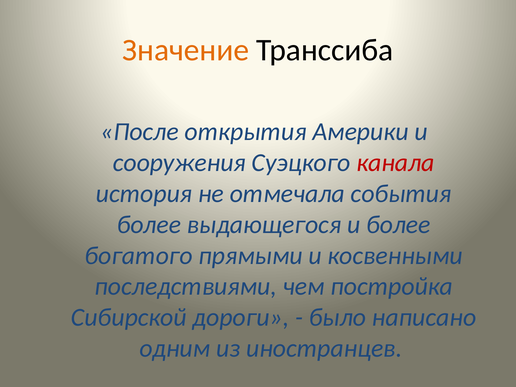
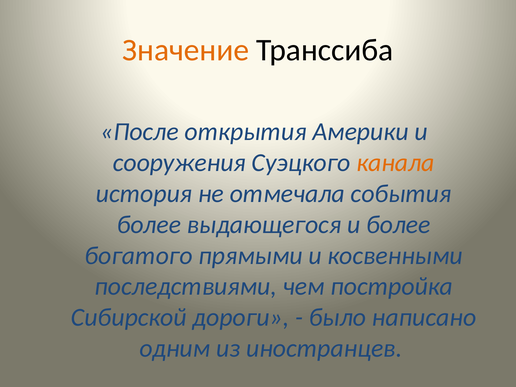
канала colour: red -> orange
